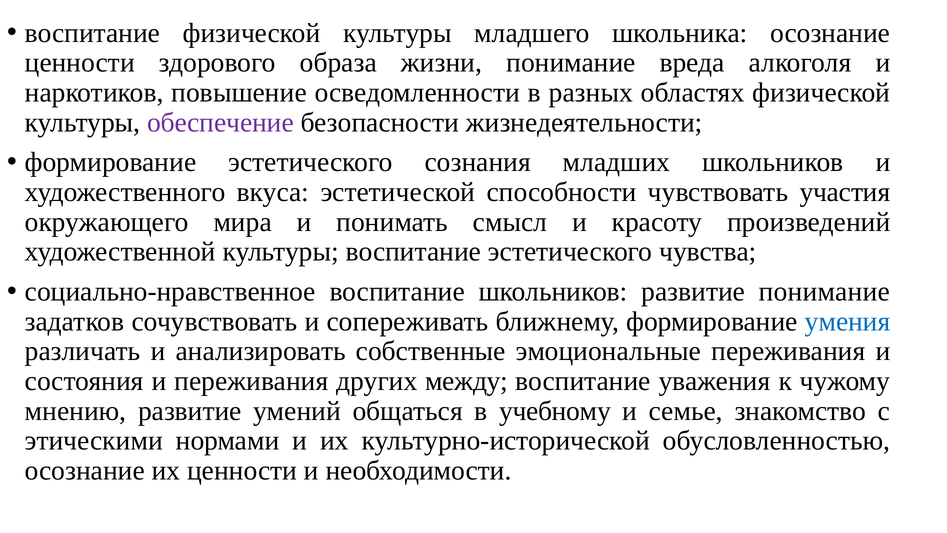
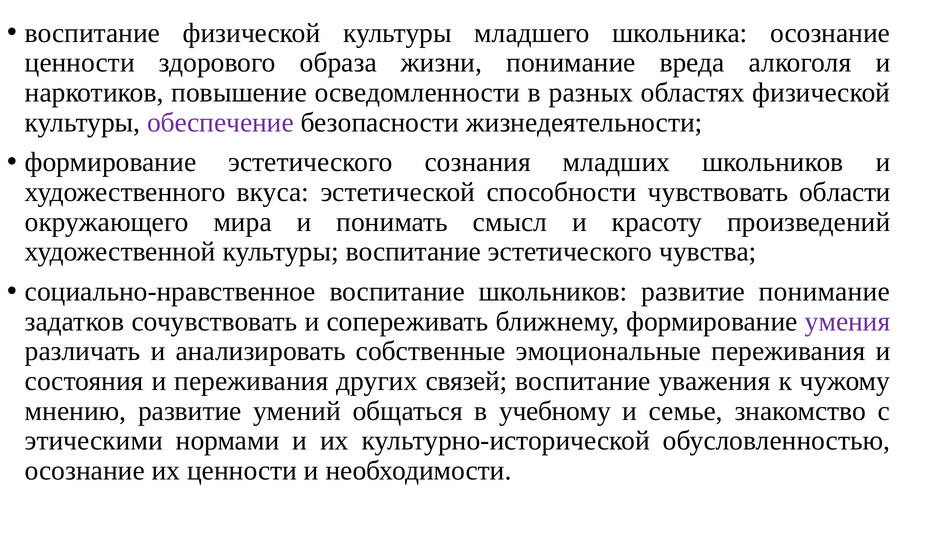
участия: участия -> области
умения colour: blue -> purple
между: между -> связей
